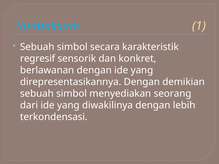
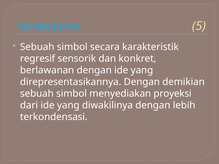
1: 1 -> 5
seorang: seorang -> proyeksi
